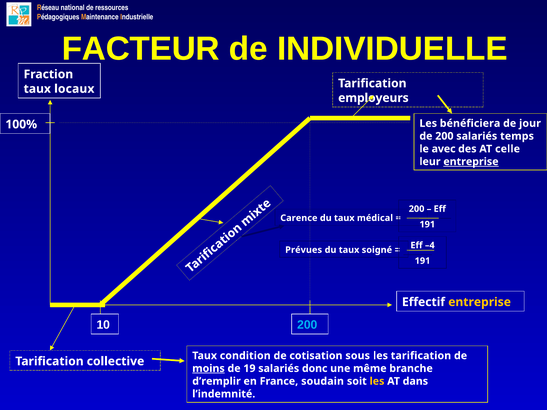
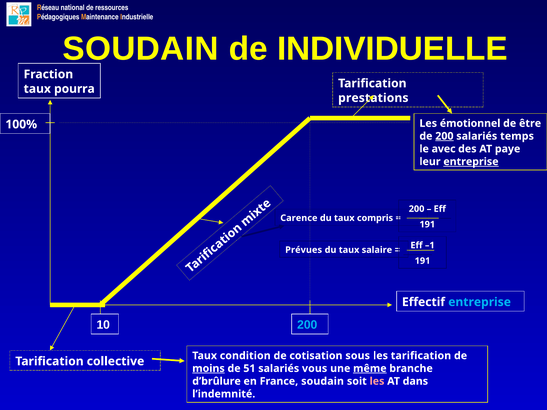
FACTEUR at (141, 49): FACTEUR -> SOUDAIN
locaux: locaux -> pourra
employeurs: employeurs -> prestations
bénéficiera: bénéficiera -> émotionnel
jour: jour -> être
200 at (444, 136) underline: none -> present
celle: celle -> paye
médical: médical -> compris
–4: –4 -> –1
soigné: soigné -> salaire
entreprise at (480, 302) colour: yellow -> light blue
19: 19 -> 51
donc: donc -> vous
même underline: none -> present
d’remplir: d’remplir -> d’brûlure
les at (377, 381) colour: yellow -> pink
